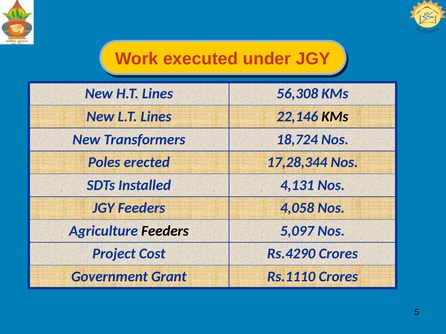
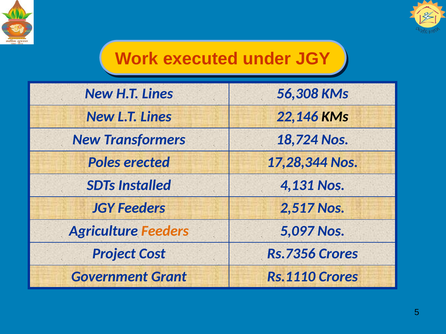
4,058: 4,058 -> 2,517
Feeders at (165, 231) colour: black -> orange
Rs.4290: Rs.4290 -> Rs.7356
